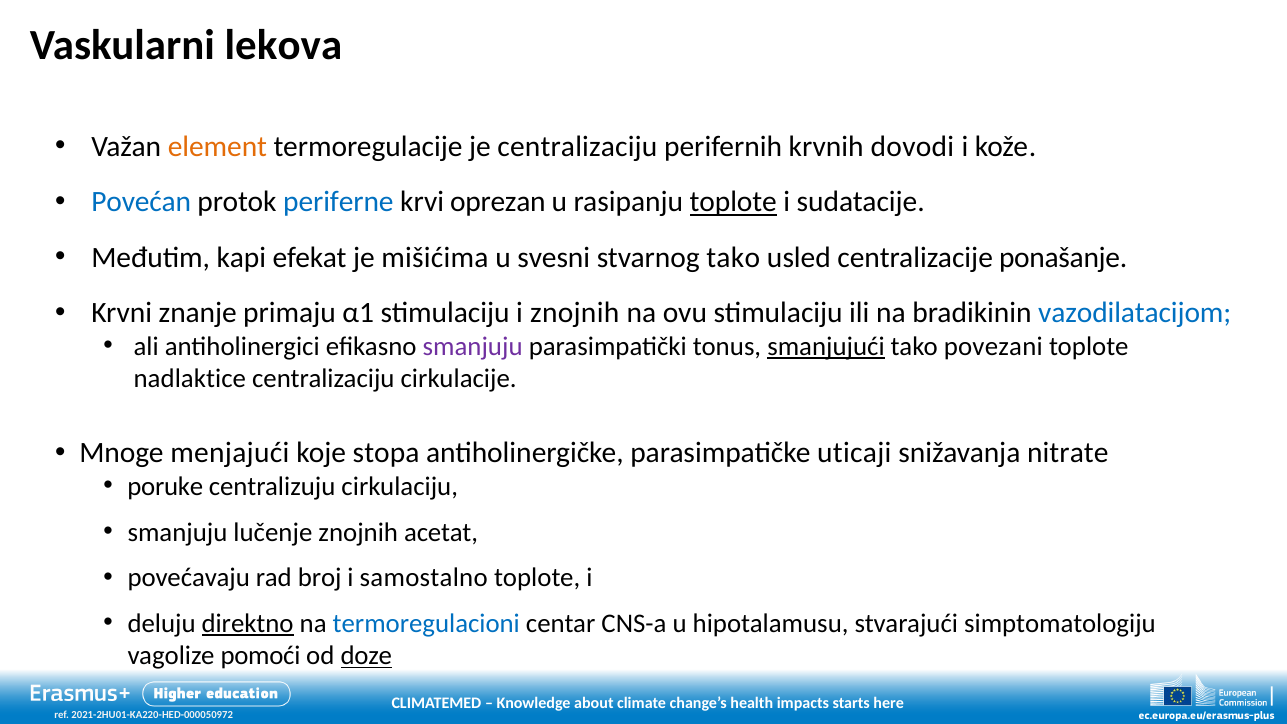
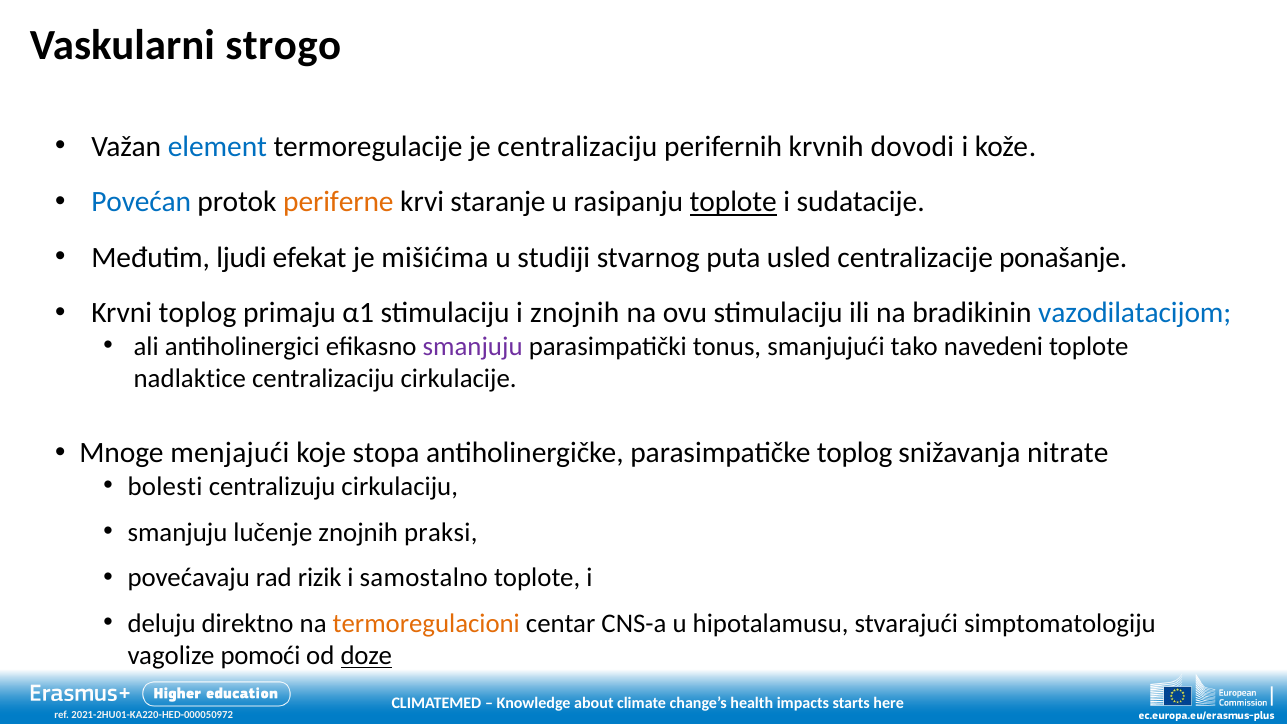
lekova: lekova -> strogo
element colour: orange -> blue
periferne colour: blue -> orange
oprezan: oprezan -> staranje
kapi: kapi -> ljudi
svesni: svesni -> studiji
stvarnog tako: tako -> puta
Krvni znanje: znanje -> toplog
smanjujući underline: present -> none
povezani: povezani -> navedeni
parasimpatičke uticaji: uticaji -> toplog
poruke: poruke -> bolesti
acetat: acetat -> praksi
broj: broj -> rizik
direktno underline: present -> none
termoregulacioni colour: blue -> orange
